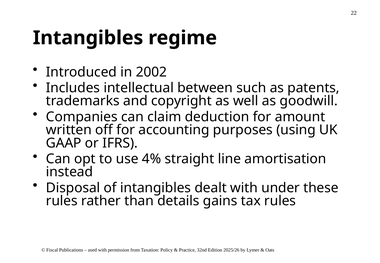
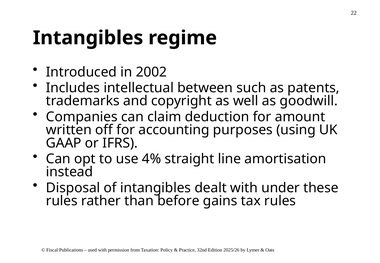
details: details -> before
